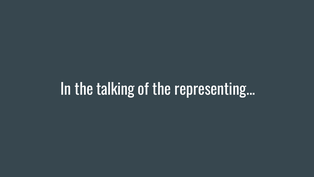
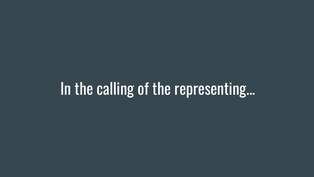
talking: talking -> calling
